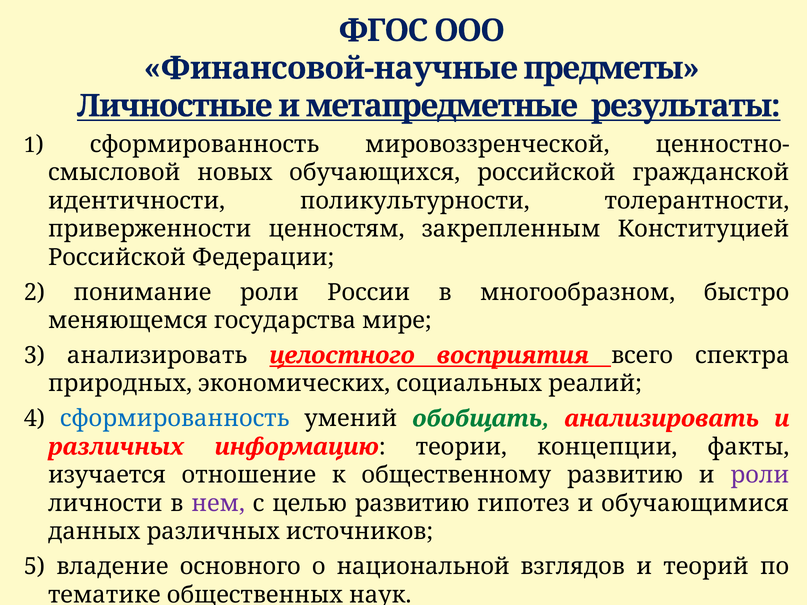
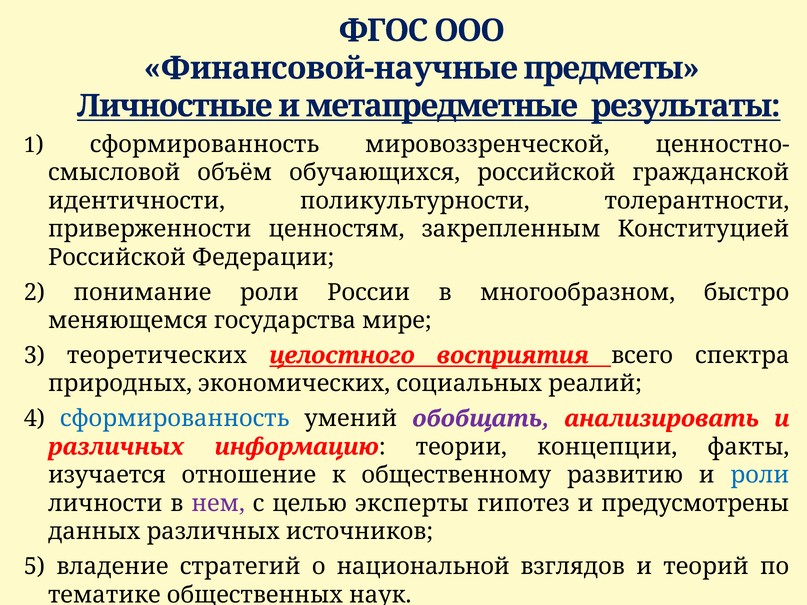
новых: новых -> объём
3 анализировать: анализировать -> теоретических
обобщать colour: green -> purple
роли at (760, 475) colour: purple -> blue
целью развитию: развитию -> эксперты
обучающимися: обучающимися -> предусмотрены
основного: основного -> стратегий
